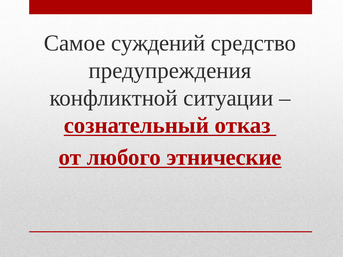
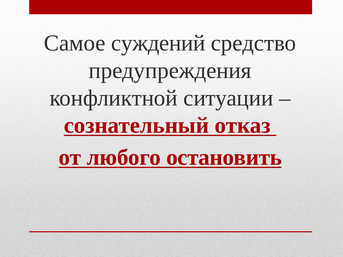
этнические: этнические -> остановить
